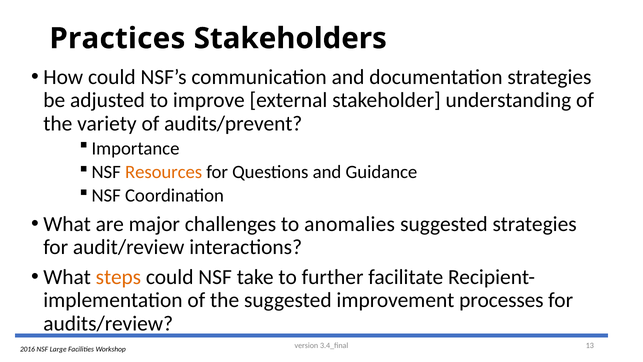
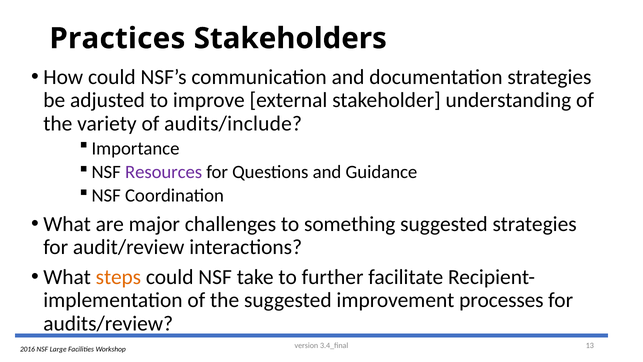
audits/prevent: audits/prevent -> audits/include
Resources colour: orange -> purple
anomalies: anomalies -> something
